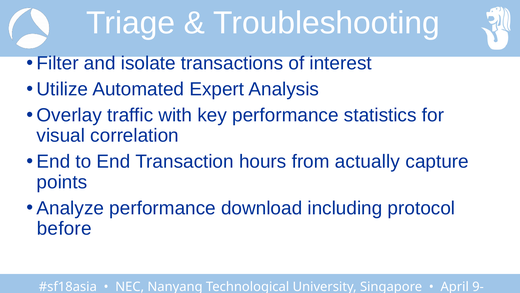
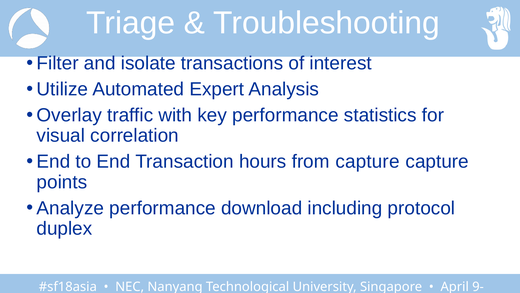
from actually: actually -> capture
before: before -> duplex
